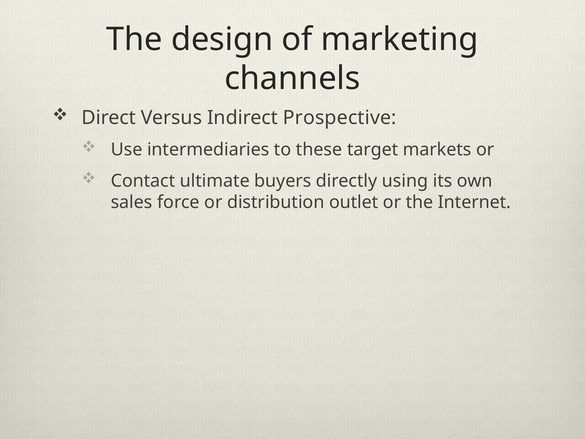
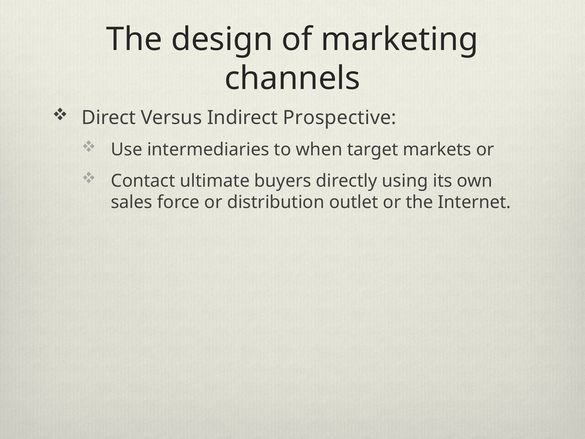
these: these -> when
